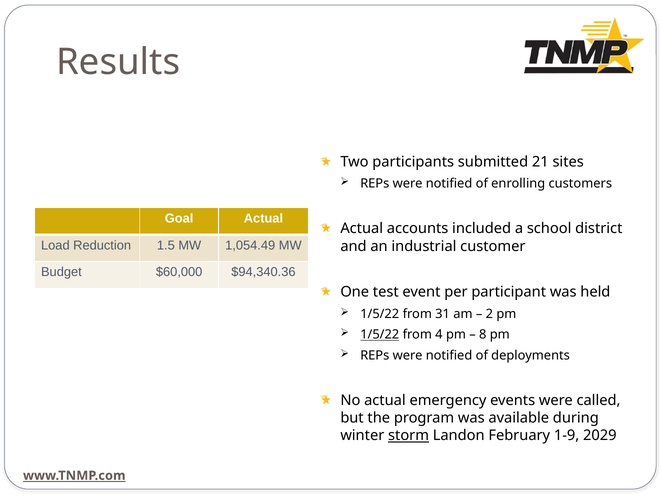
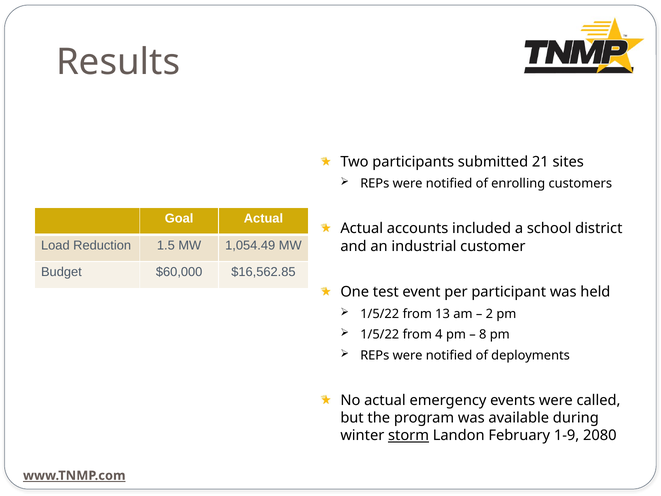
$94,340.36: $94,340.36 -> $16,562.85
31: 31 -> 13
1/5/22 at (380, 334) underline: present -> none
2029: 2029 -> 2080
